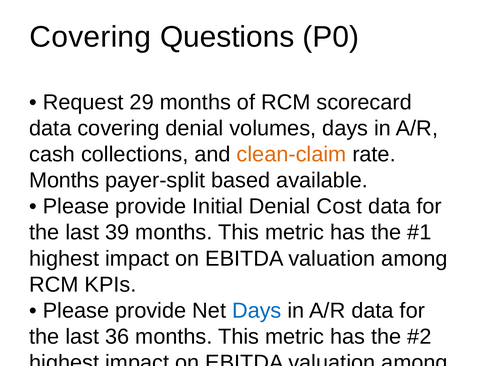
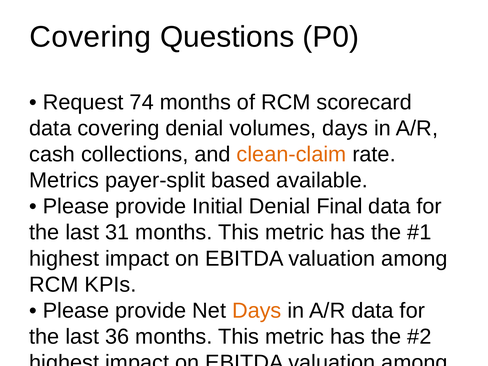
29: 29 -> 74
Months at (64, 180): Months -> Metrics
Denial Cost: Cost -> Final
39: 39 -> 31
Days at (257, 311) colour: blue -> orange
